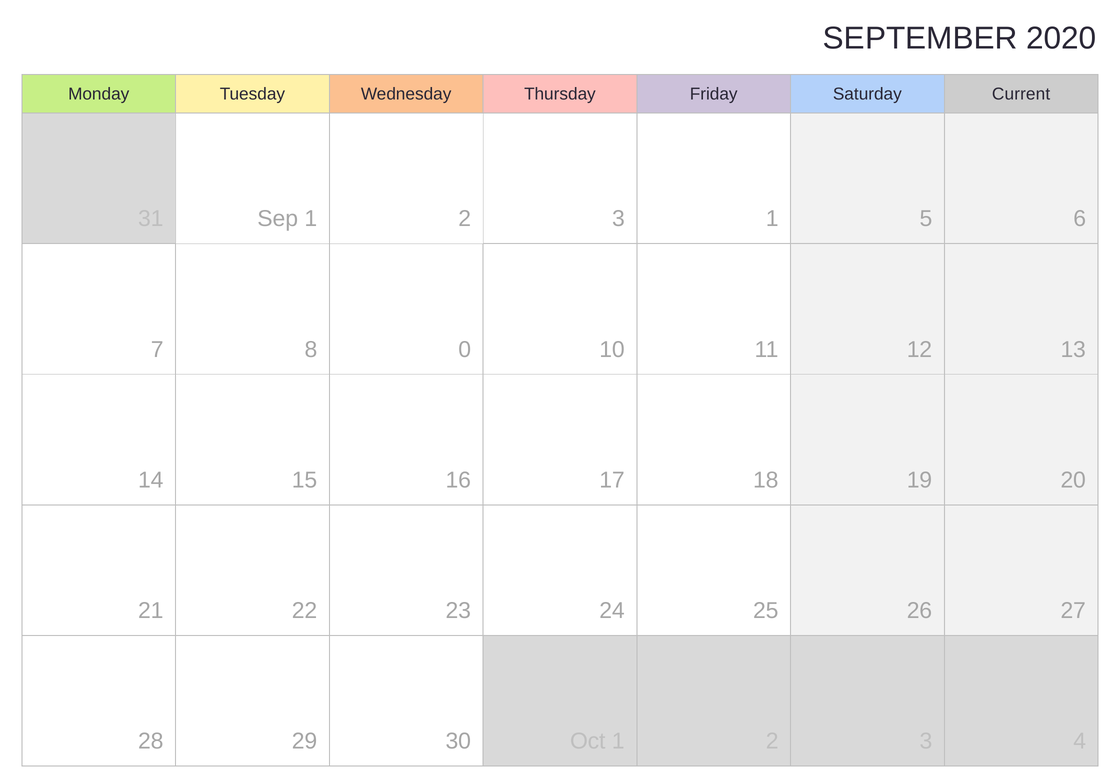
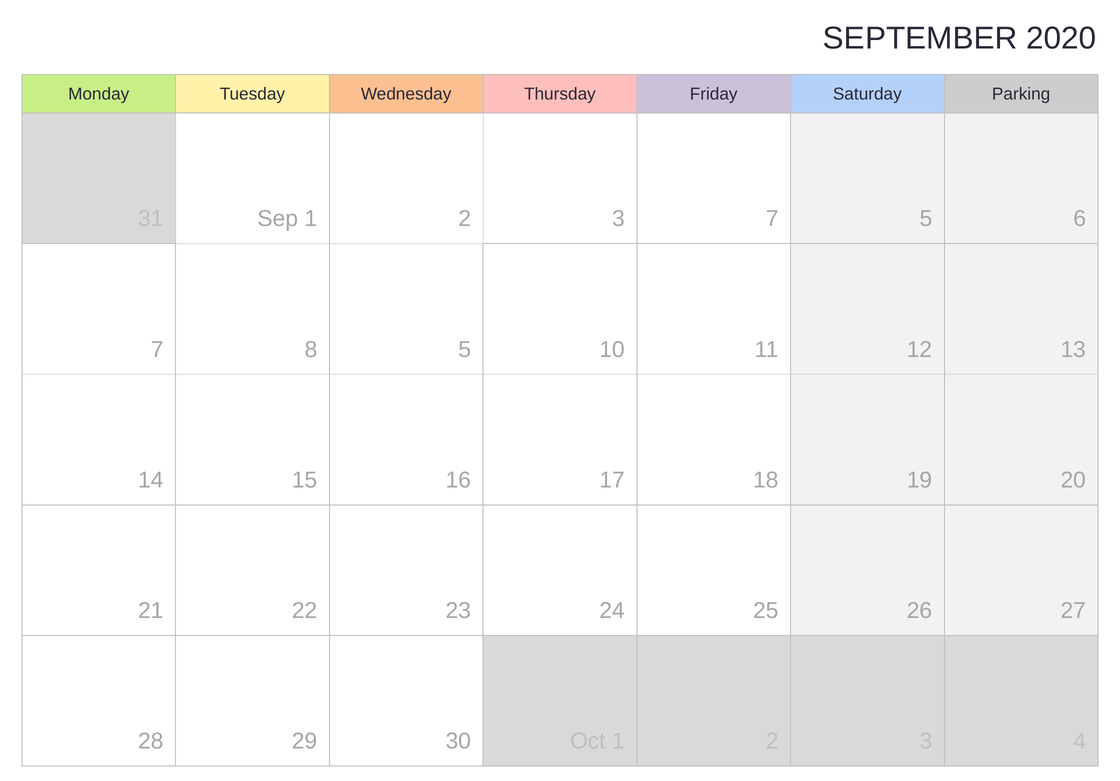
Current: Current -> Parking
3 1: 1 -> 7
8 0: 0 -> 5
